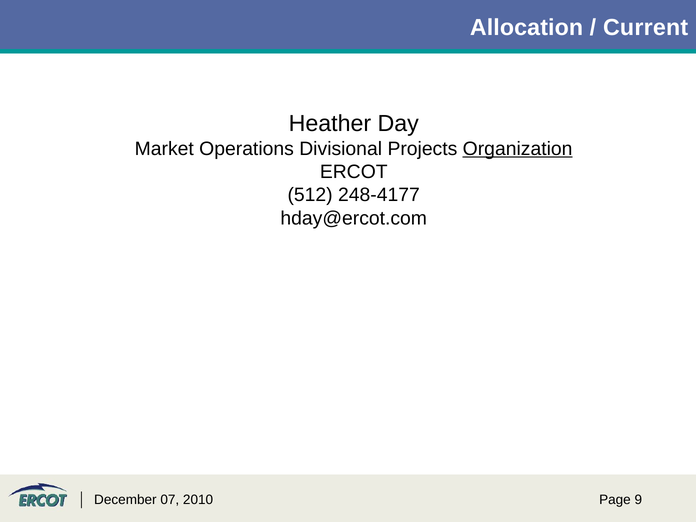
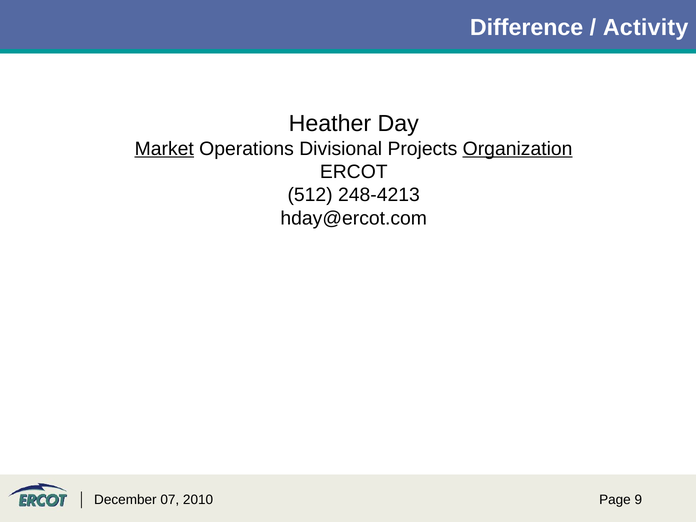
Allocation: Allocation -> Difference
Current: Current -> Activity
Market underline: none -> present
248-4177: 248-4177 -> 248-4213
